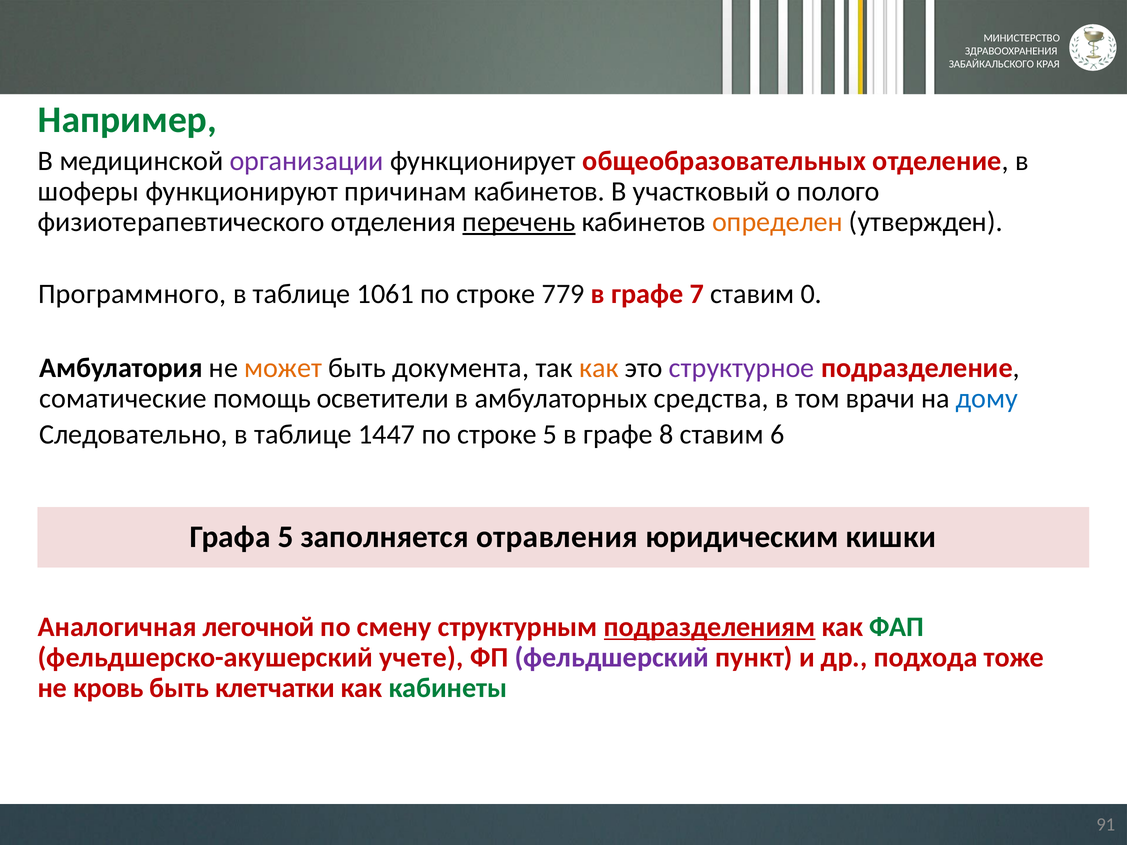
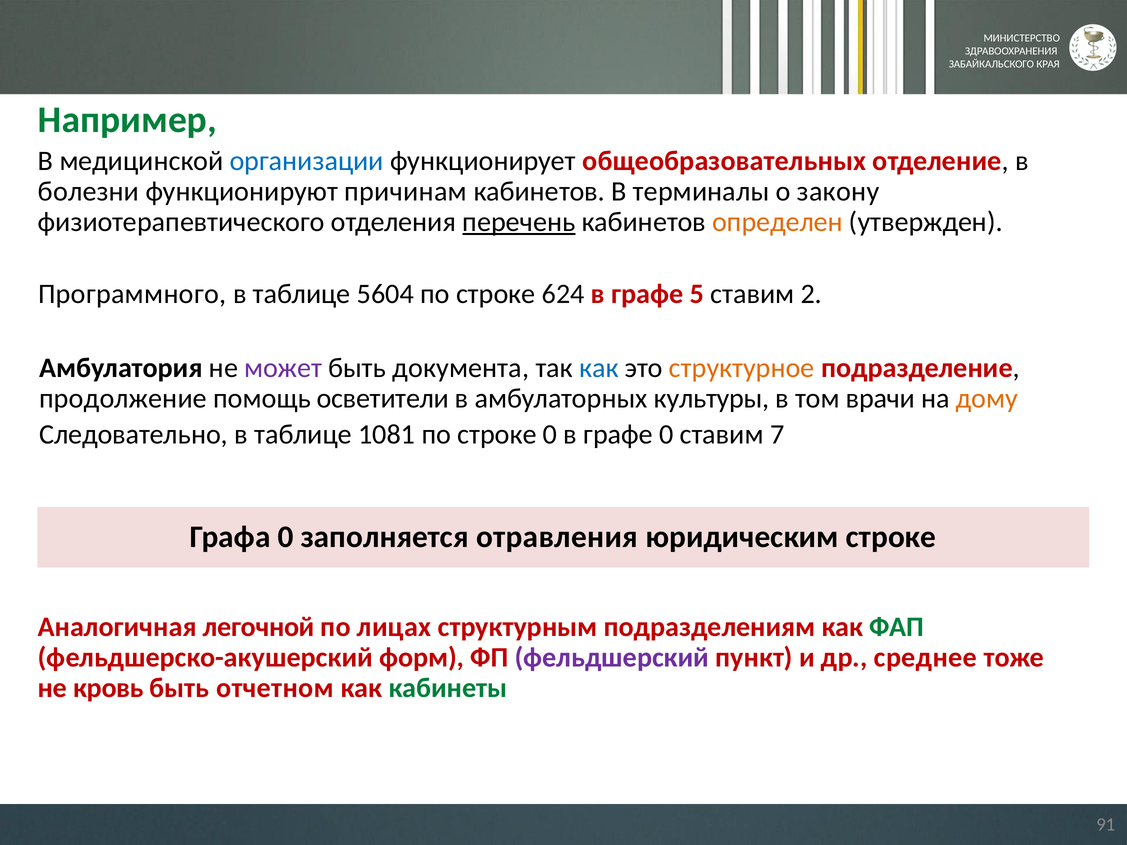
организации colour: purple -> blue
шоферы: шоферы -> болезни
участковый: участковый -> терминалы
полого: полого -> закону
1061: 1061 -> 5604
779: 779 -> 624
7: 7 -> 5
0: 0 -> 2
может colour: orange -> purple
как at (599, 368) colour: orange -> blue
структурное colour: purple -> orange
соматические: соматические -> продолжение
средства: средства -> культуры
дому colour: blue -> orange
1447: 1447 -> 1081
строке 5: 5 -> 0
графе 8: 8 -> 0
6: 6 -> 7
Графа 5: 5 -> 0
юридическим кишки: кишки -> строке
смену: смену -> лицах
подразделениям underline: present -> none
учете: учете -> форм
подхода: подхода -> среднее
клетчатки: клетчатки -> отчетном
